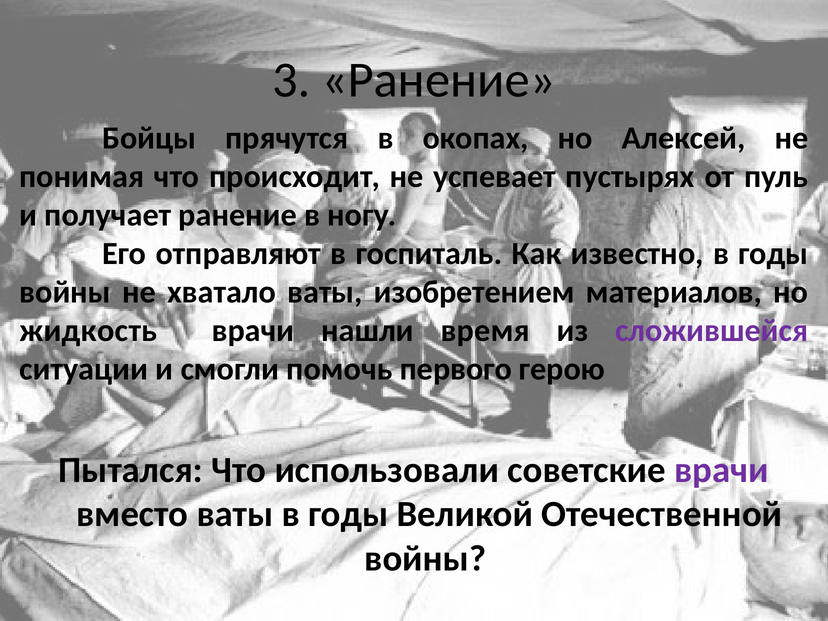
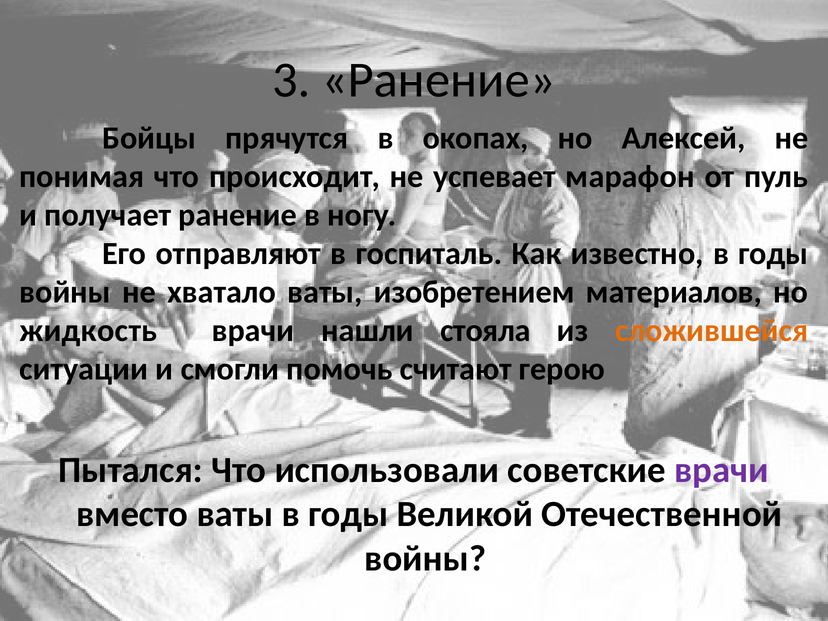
пустырях: пустырях -> марафон
время: время -> стояла
сложившейся colour: purple -> orange
первого: первого -> считают
